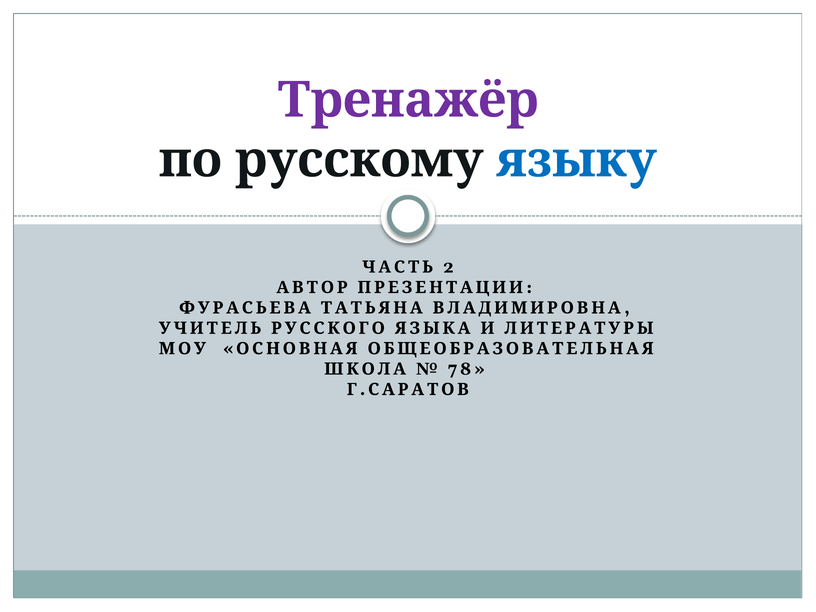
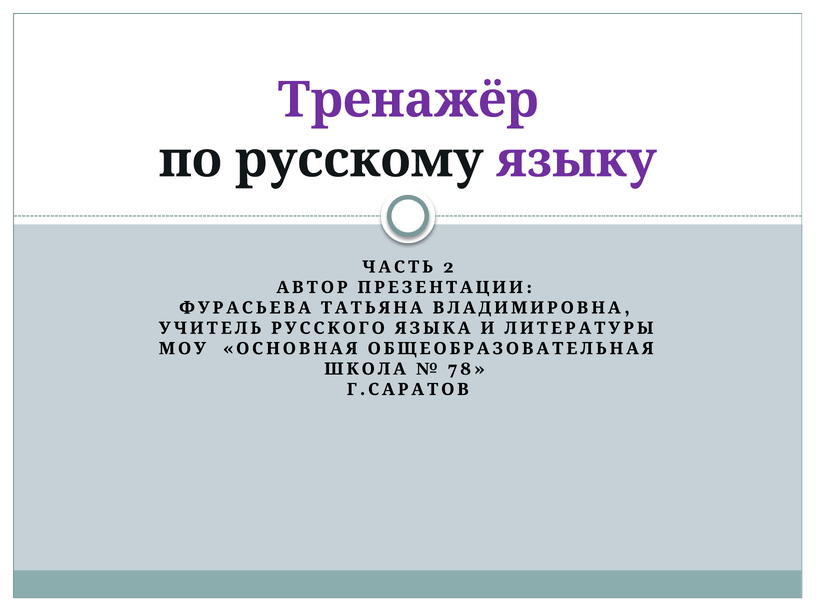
языку colour: blue -> purple
